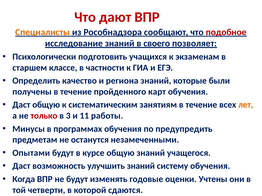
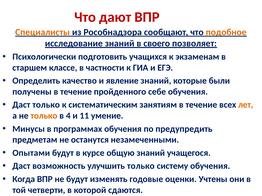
подобное colour: red -> orange
региона: региона -> явление
карт: карт -> себе
Даст общую: общую -> только
только at (44, 116) colour: red -> orange
3: 3 -> 4
работы: работы -> умение
улучшить знаний: знаний -> только
